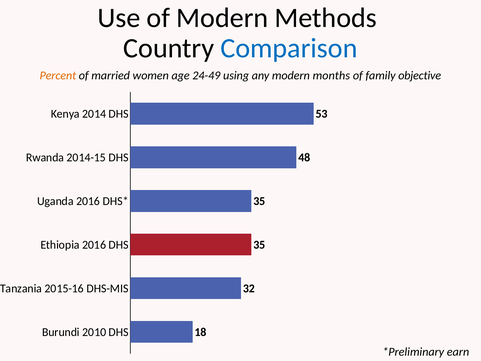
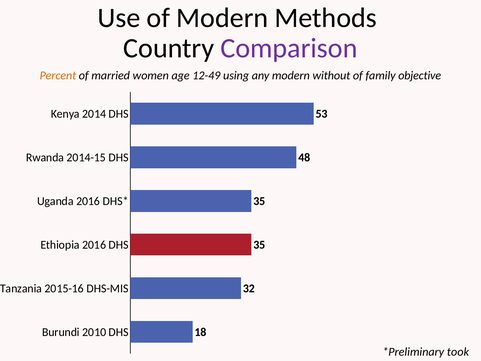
Comparison colour: blue -> purple
24-49: 24-49 -> 12-49
months: months -> without
earn: earn -> took
